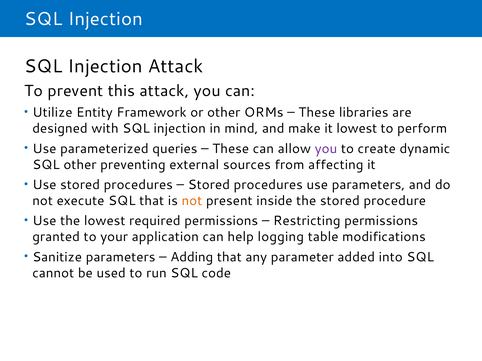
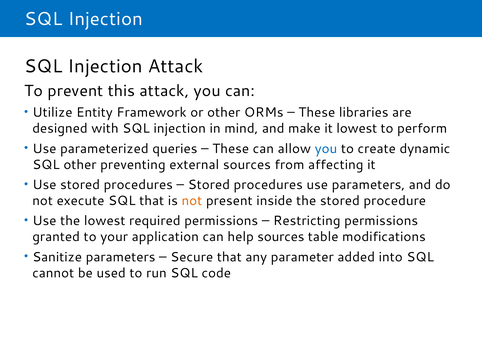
you at (326, 149) colour: purple -> blue
help logging: logging -> sources
Adding: Adding -> Secure
